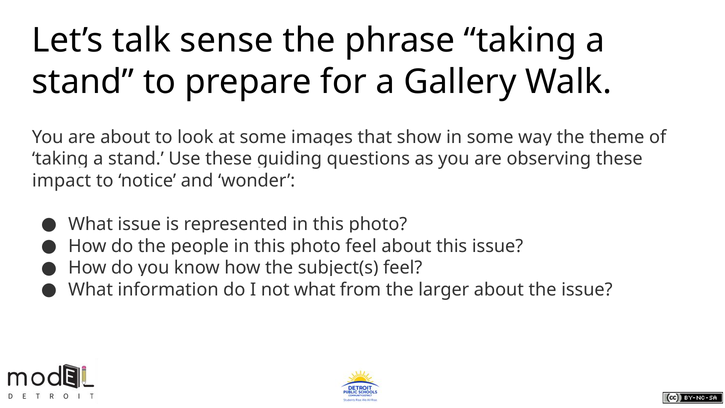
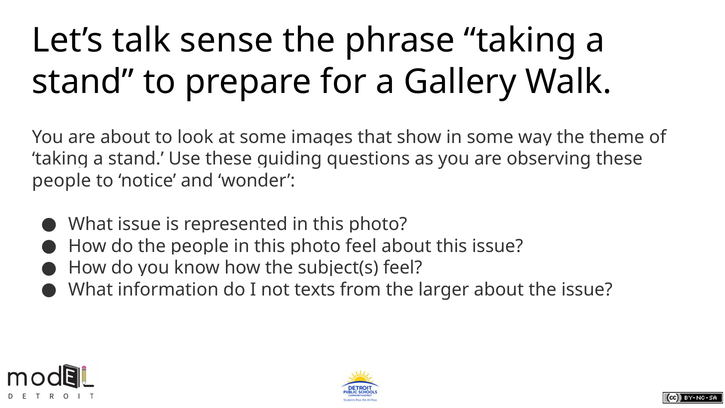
impact at (62, 181): impact -> people
not what: what -> texts
